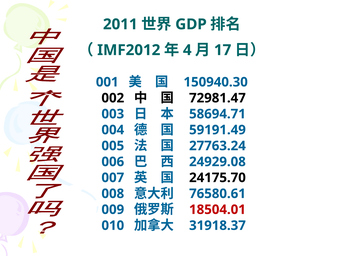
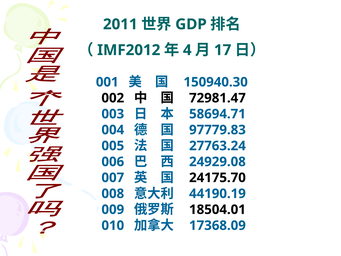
59191.49: 59191.49 -> 97779.83
76580.61: 76580.61 -> 44190.19
18504.01 colour: red -> black
31918.37: 31918.37 -> 17368.09
